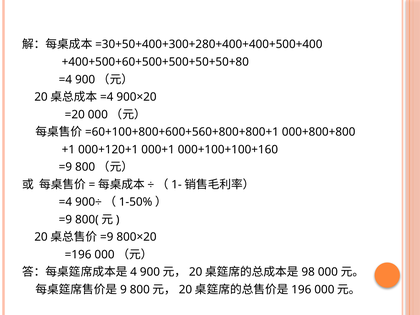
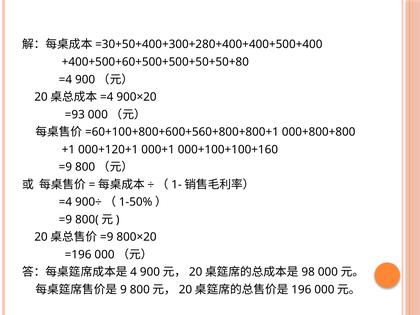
=20: =20 -> =93
